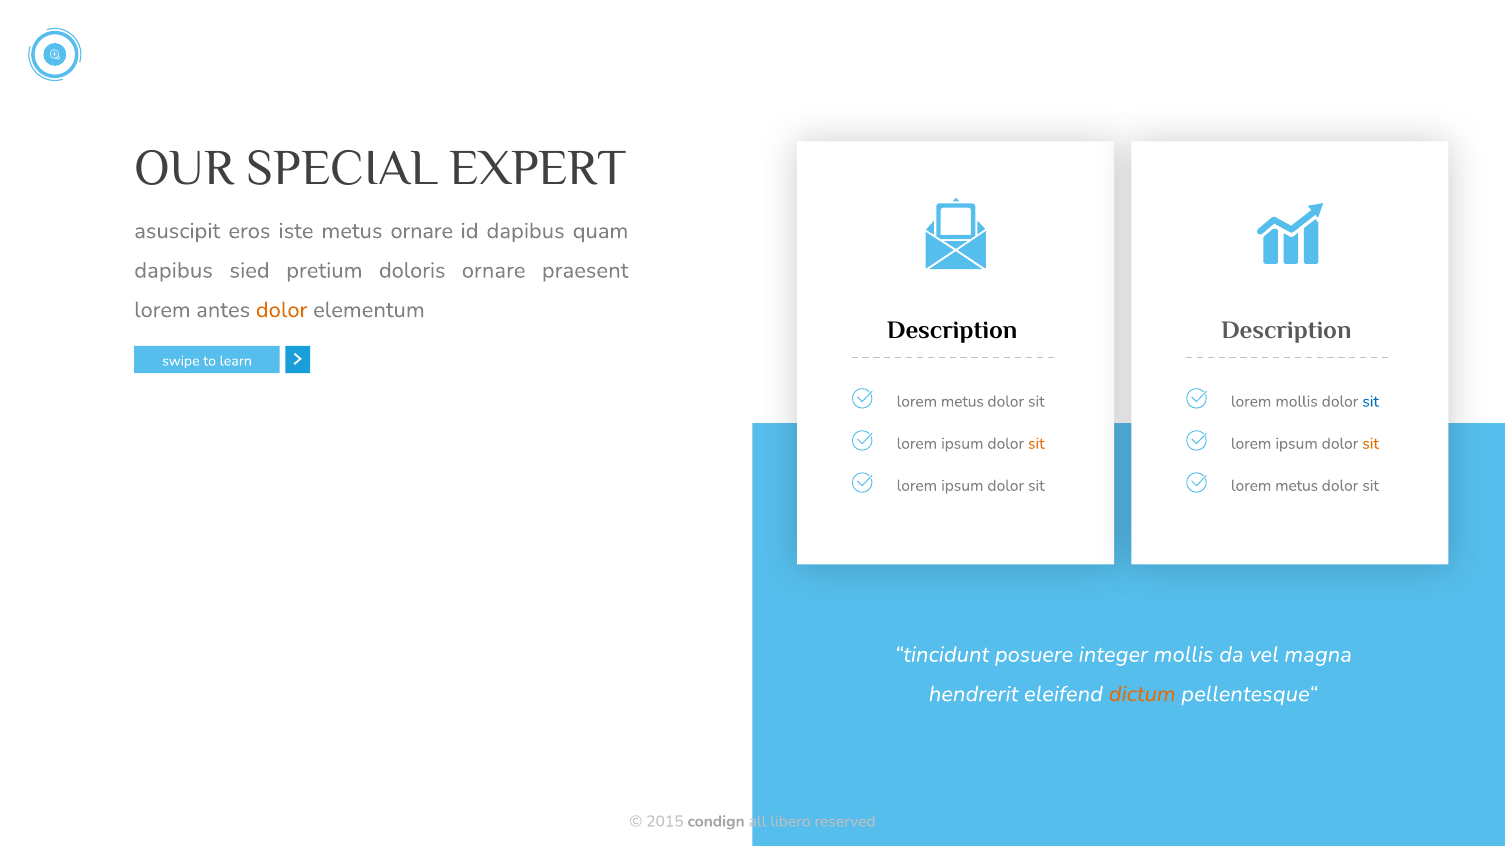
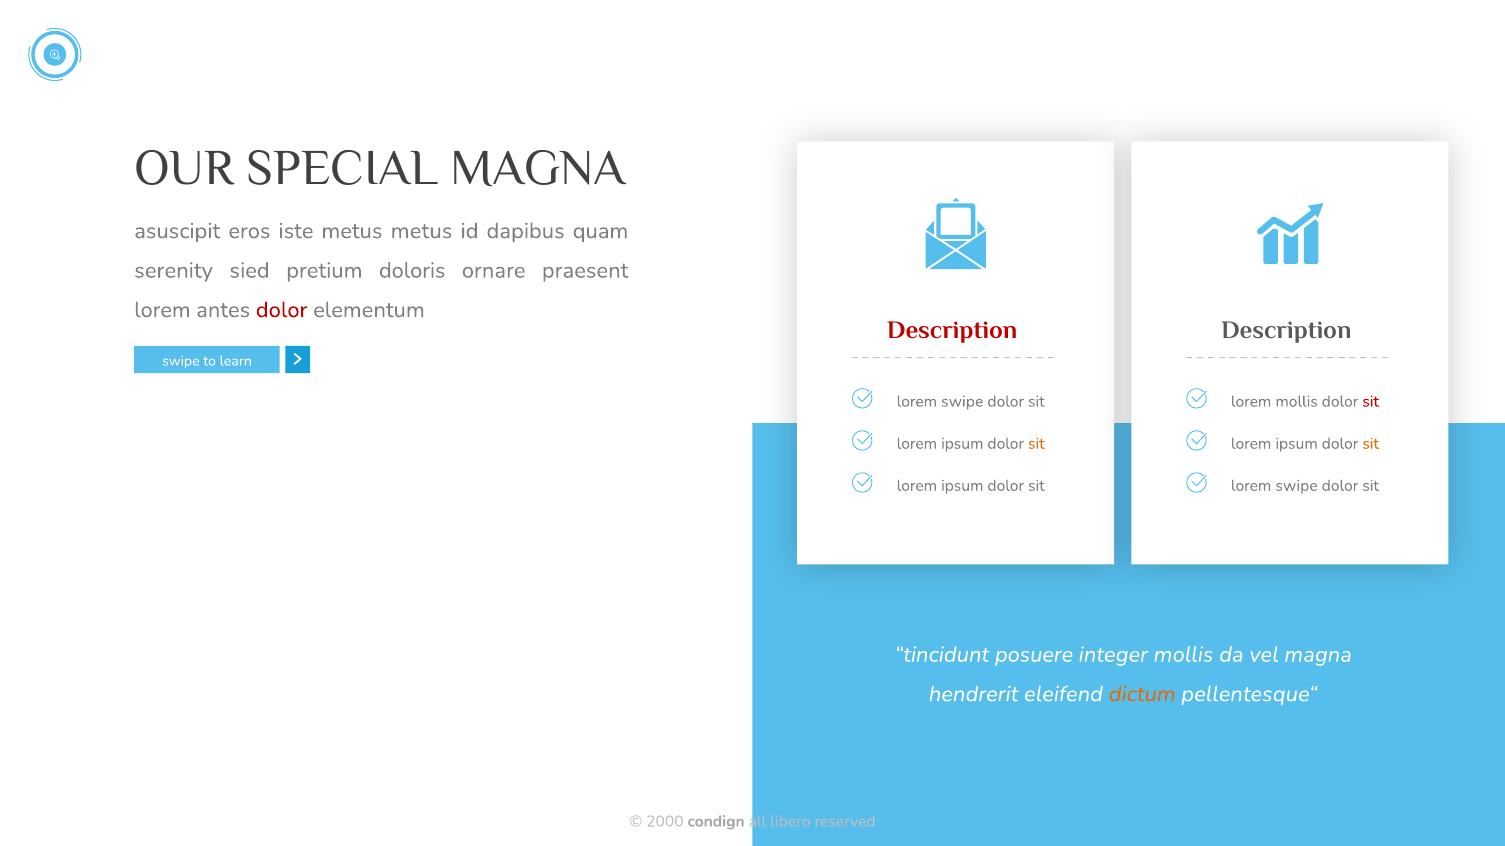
SPECIAL EXPERT: EXPERT -> MAGNA
metus ornare: ornare -> metus
dapibus at (174, 271): dapibus -> serenity
dolor at (282, 310) colour: orange -> red
Description at (952, 331) colour: black -> red
metus at (962, 402): metus -> swipe
sit at (1371, 402) colour: blue -> red
metus at (1297, 486): metus -> swipe
2015: 2015 -> 2000
